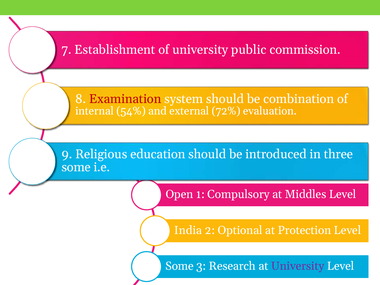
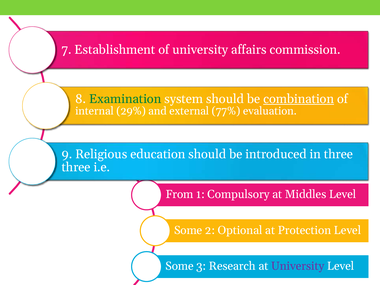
public: public -> affairs
Examination colour: red -> green
combination underline: none -> present
54%: 54% -> 29%
72%: 72% -> 77%
some at (76, 167): some -> three
Open: Open -> From
India at (188, 230): India -> Some
